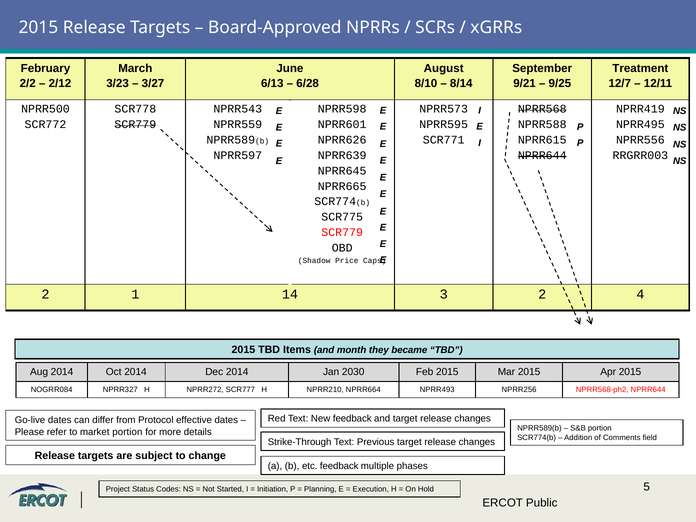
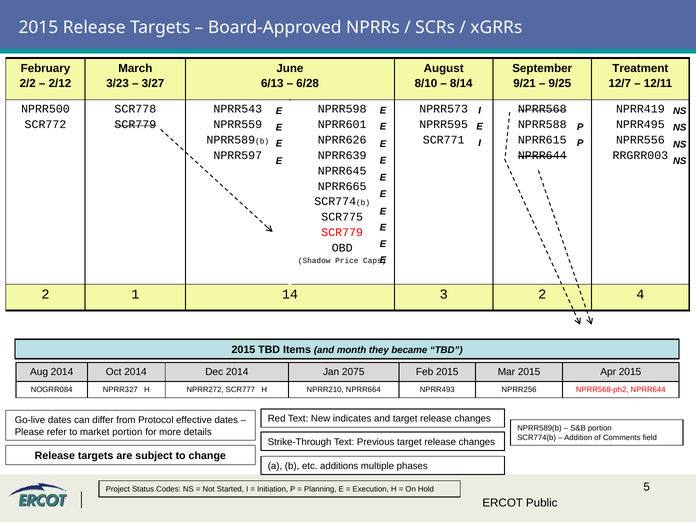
2030: 2030 -> 2075
New feedback: feedback -> indicates
etc feedback: feedback -> additions
